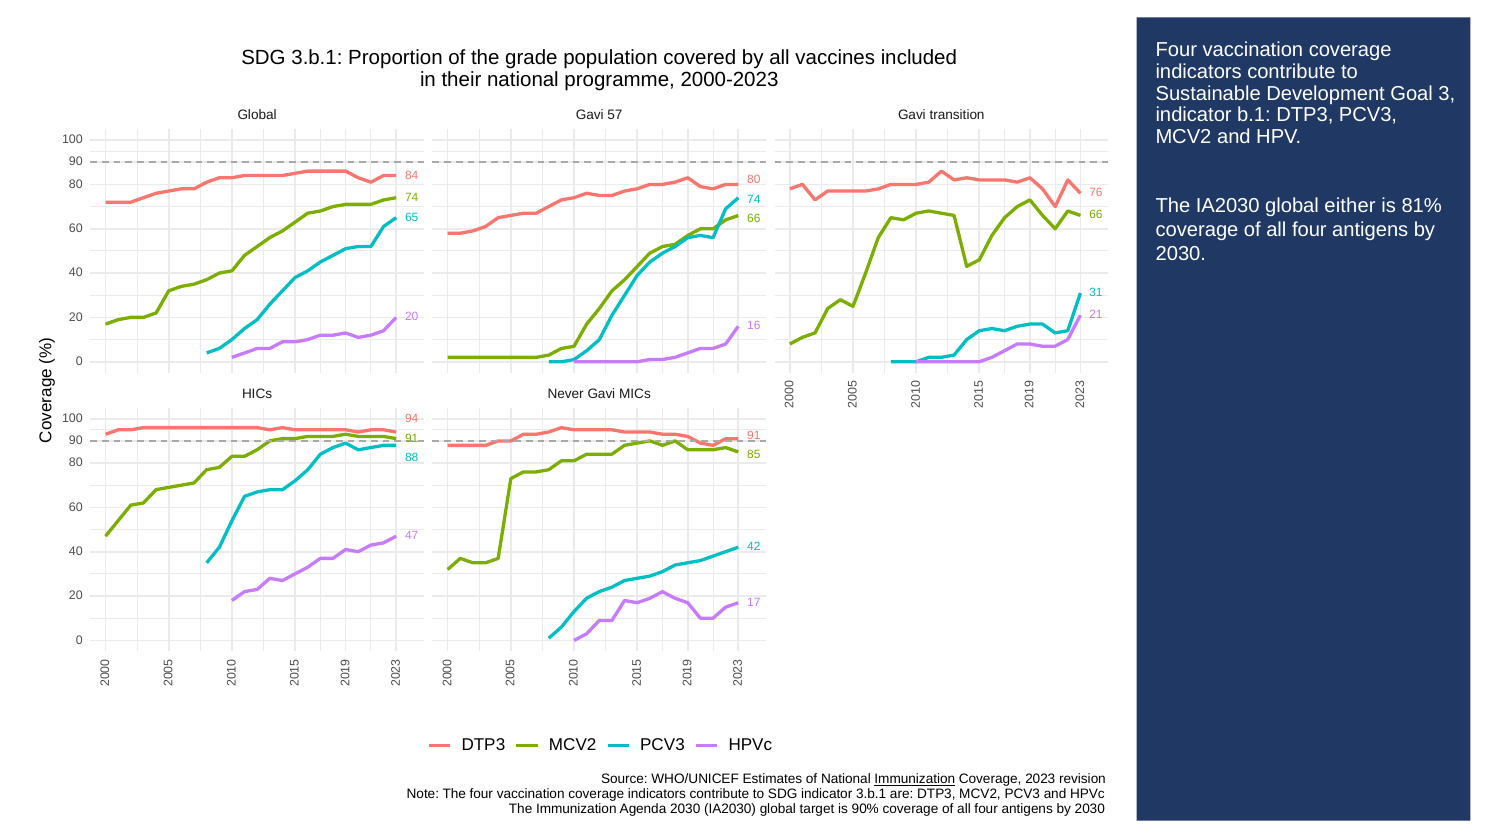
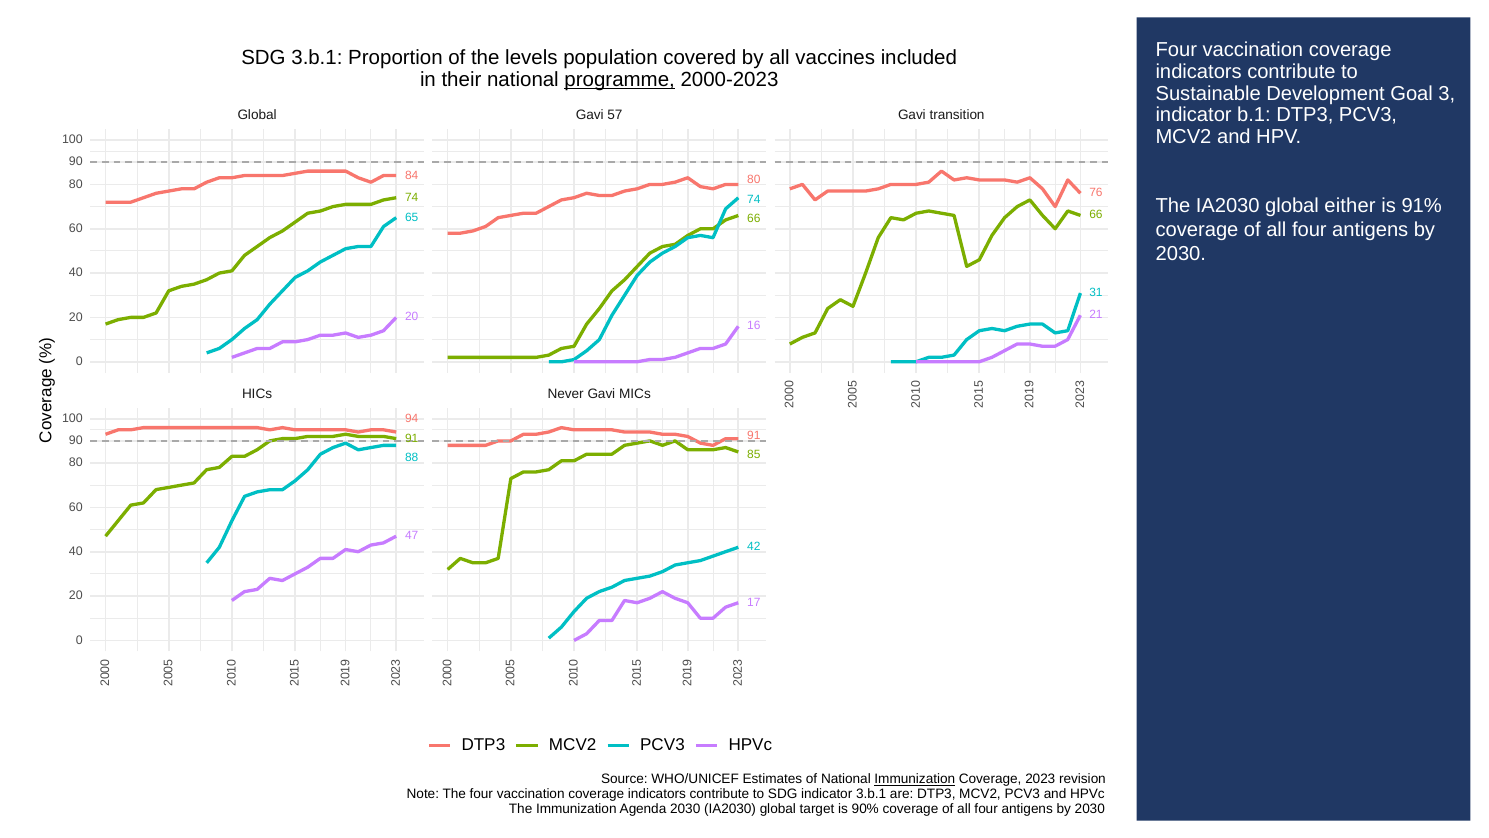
grade: grade -> levels
programme underline: none -> present
81%: 81% -> 91%
